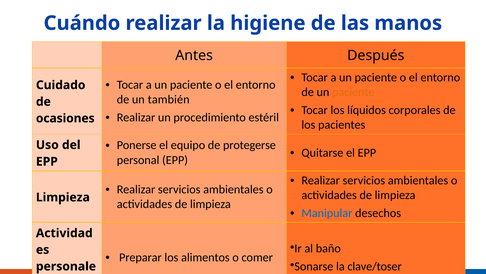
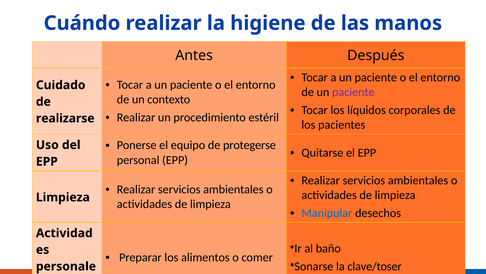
paciente at (353, 92) colour: orange -> purple
también: también -> contexto
ocasiones: ocasiones -> realizarse
